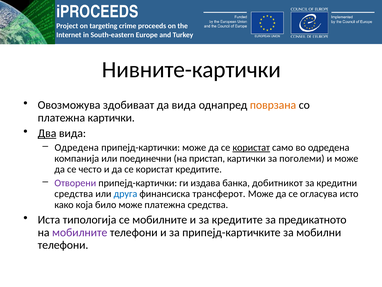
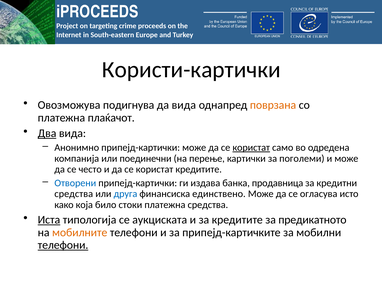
Нивните-картички: Нивните-картички -> Користи-картички
здобиваат: здобиваат -> подигнува
платежна картички: картички -> плаќачот
Одредена at (77, 147): Одредена -> Анонимно
пристап: пристап -> перење
Отворени colour: purple -> blue
добитникот: добитникот -> продавница
трансферот: трансферот -> единствено
било може: може -> стоки
Иста underline: none -> present
се мобилните: мобилните -> аукциската
мобилните at (80, 232) colour: purple -> orange
телефони at (63, 245) underline: none -> present
